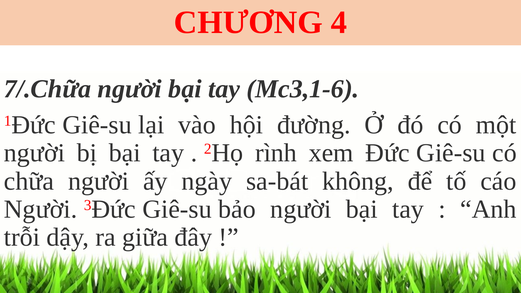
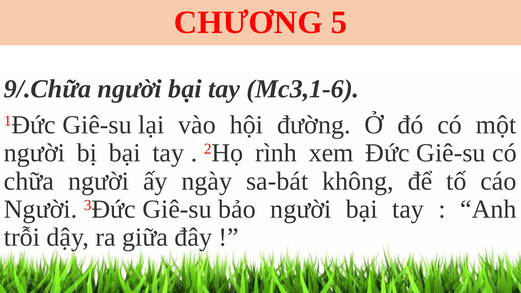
4: 4 -> 5
7/.Chữa: 7/.Chữa -> 9/.Chữa
